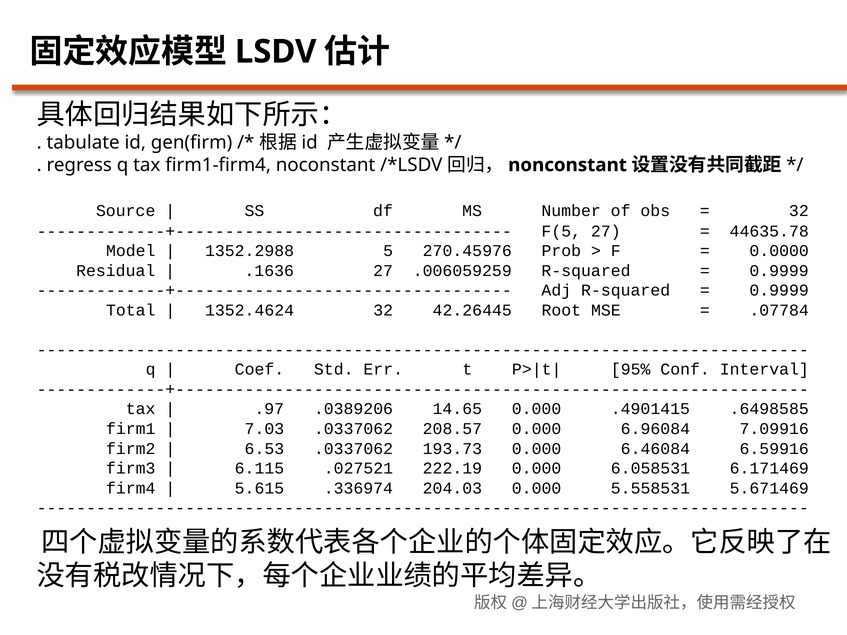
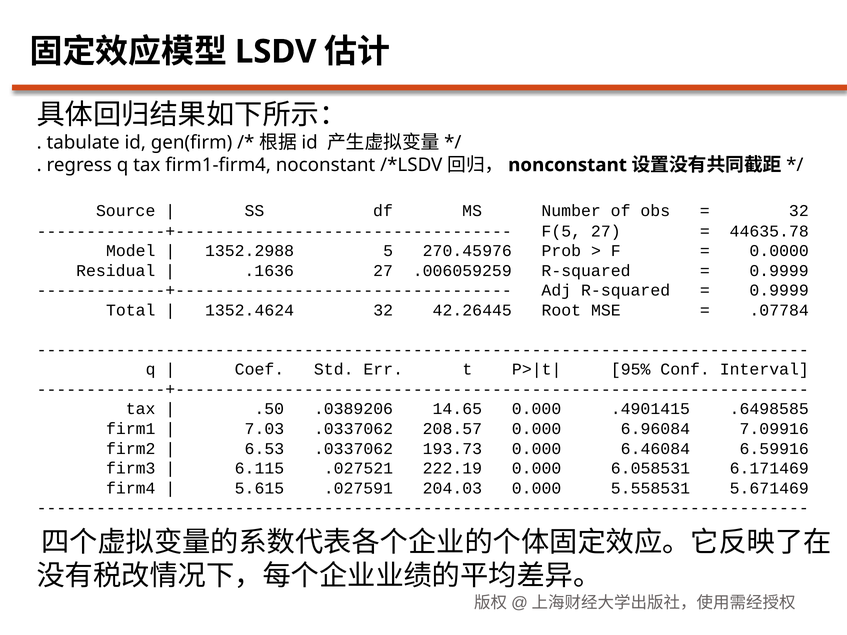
.97: .97 -> .50
.336974: .336974 -> .027591
